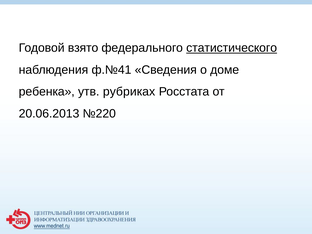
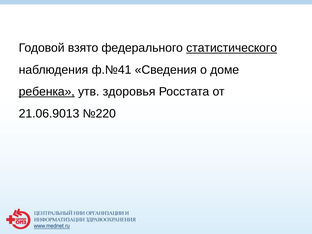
ребенка underline: none -> present
рубриках: рубриках -> здоровья
20.06.2013: 20.06.2013 -> 21.06.9013
